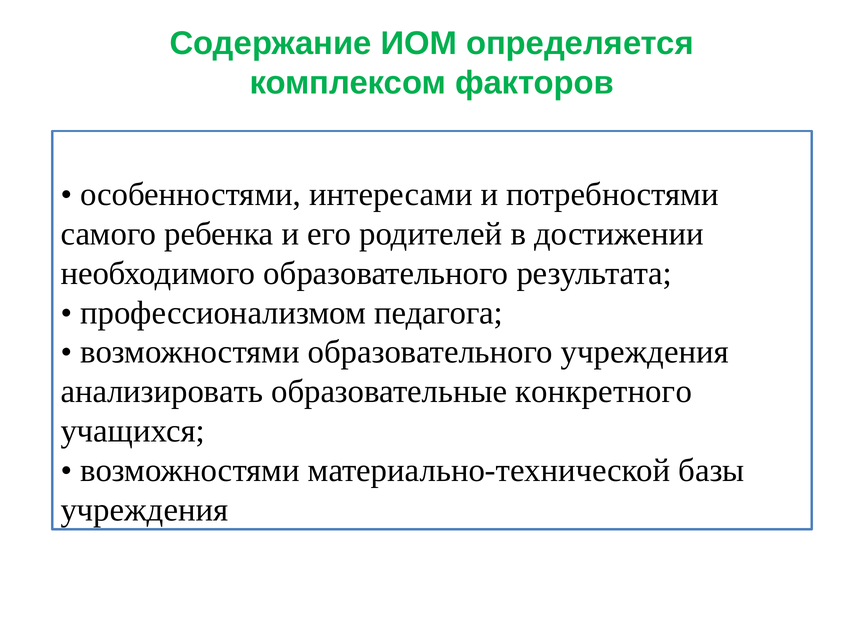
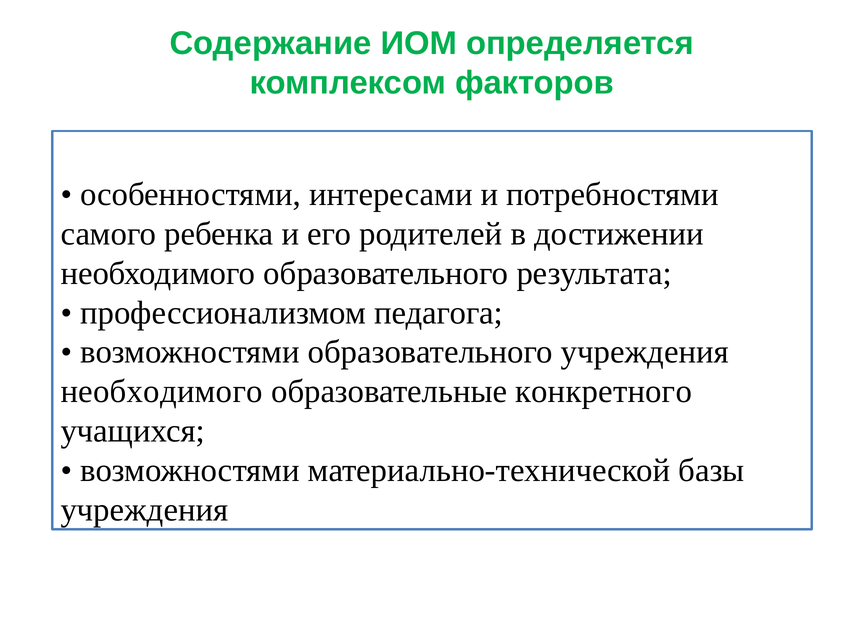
анализировать at (162, 391): анализировать -> необходимого
